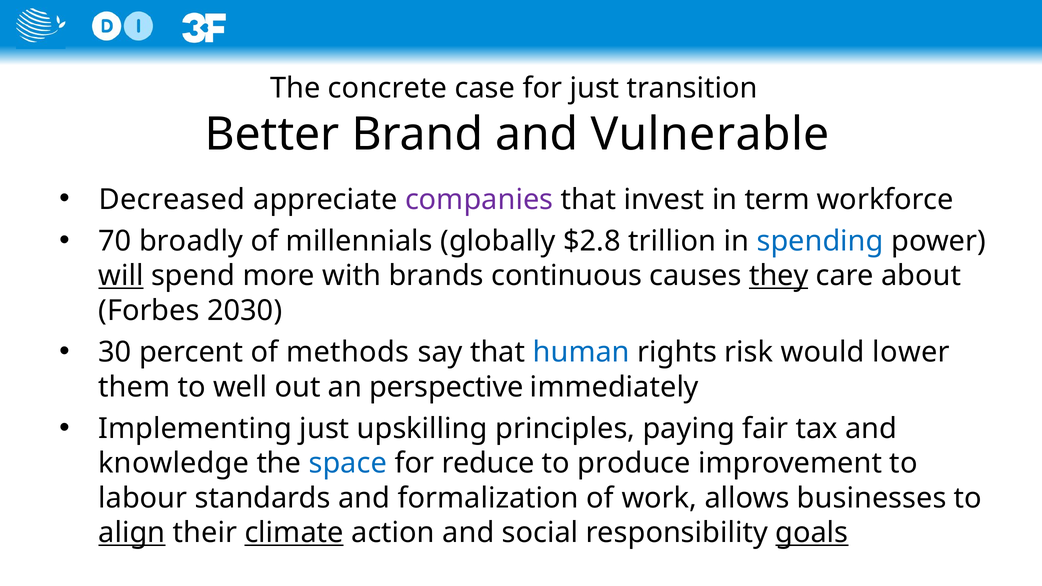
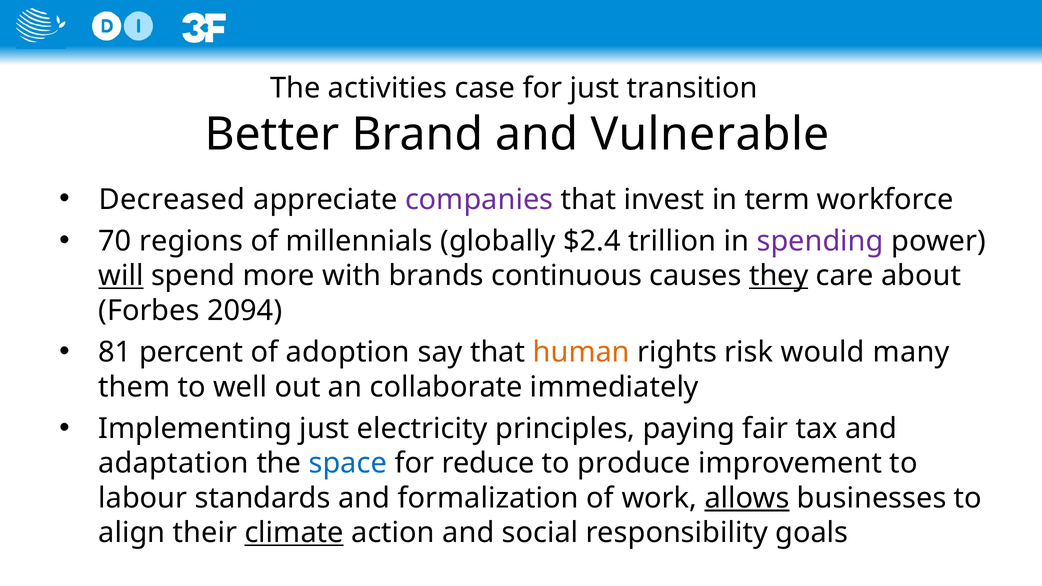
concrete: concrete -> activities
broadly: broadly -> regions
$2.8: $2.8 -> $2.4
spending colour: blue -> purple
2030: 2030 -> 2094
30: 30 -> 81
methods: methods -> adoption
human colour: blue -> orange
lower: lower -> many
perspective: perspective -> collaborate
upskilling: upskilling -> electricity
knowledge: knowledge -> adaptation
allows underline: none -> present
align underline: present -> none
goals underline: present -> none
